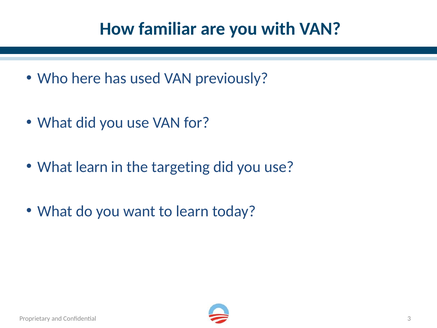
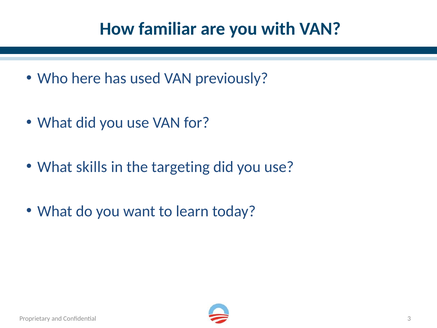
What learn: learn -> skills
